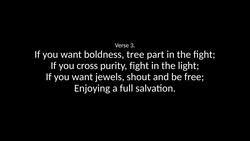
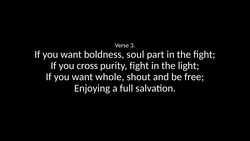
tree: tree -> soul
jewels: jewels -> whole
